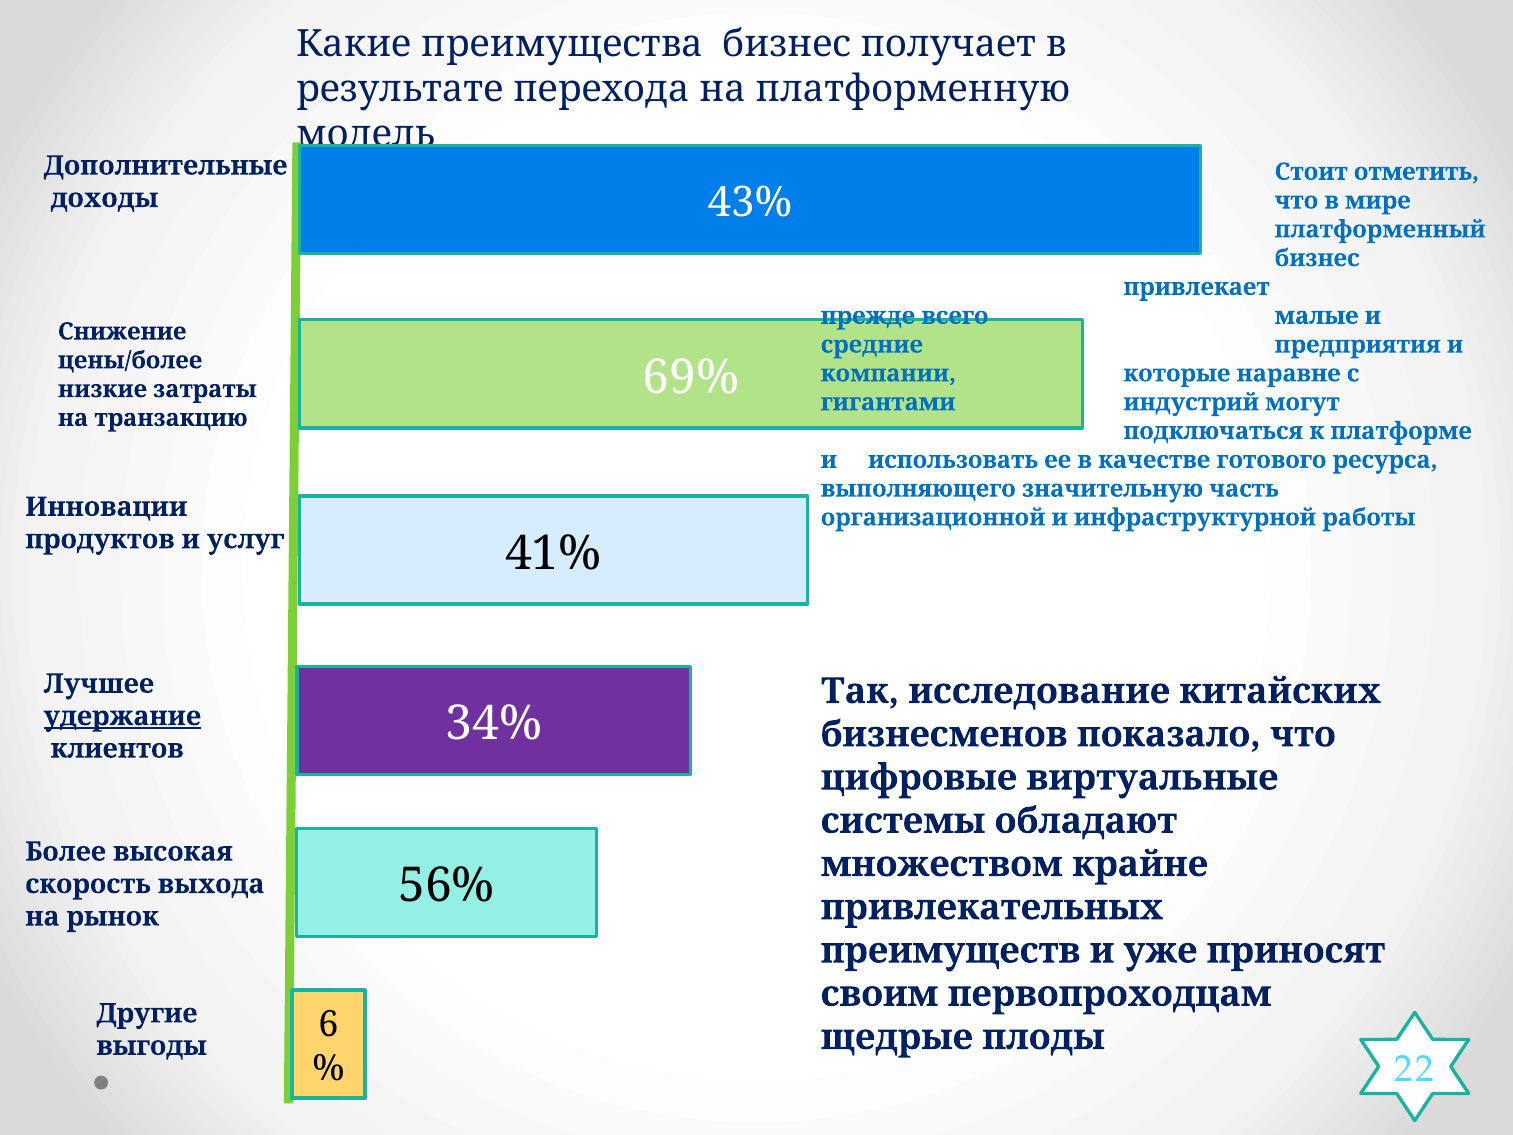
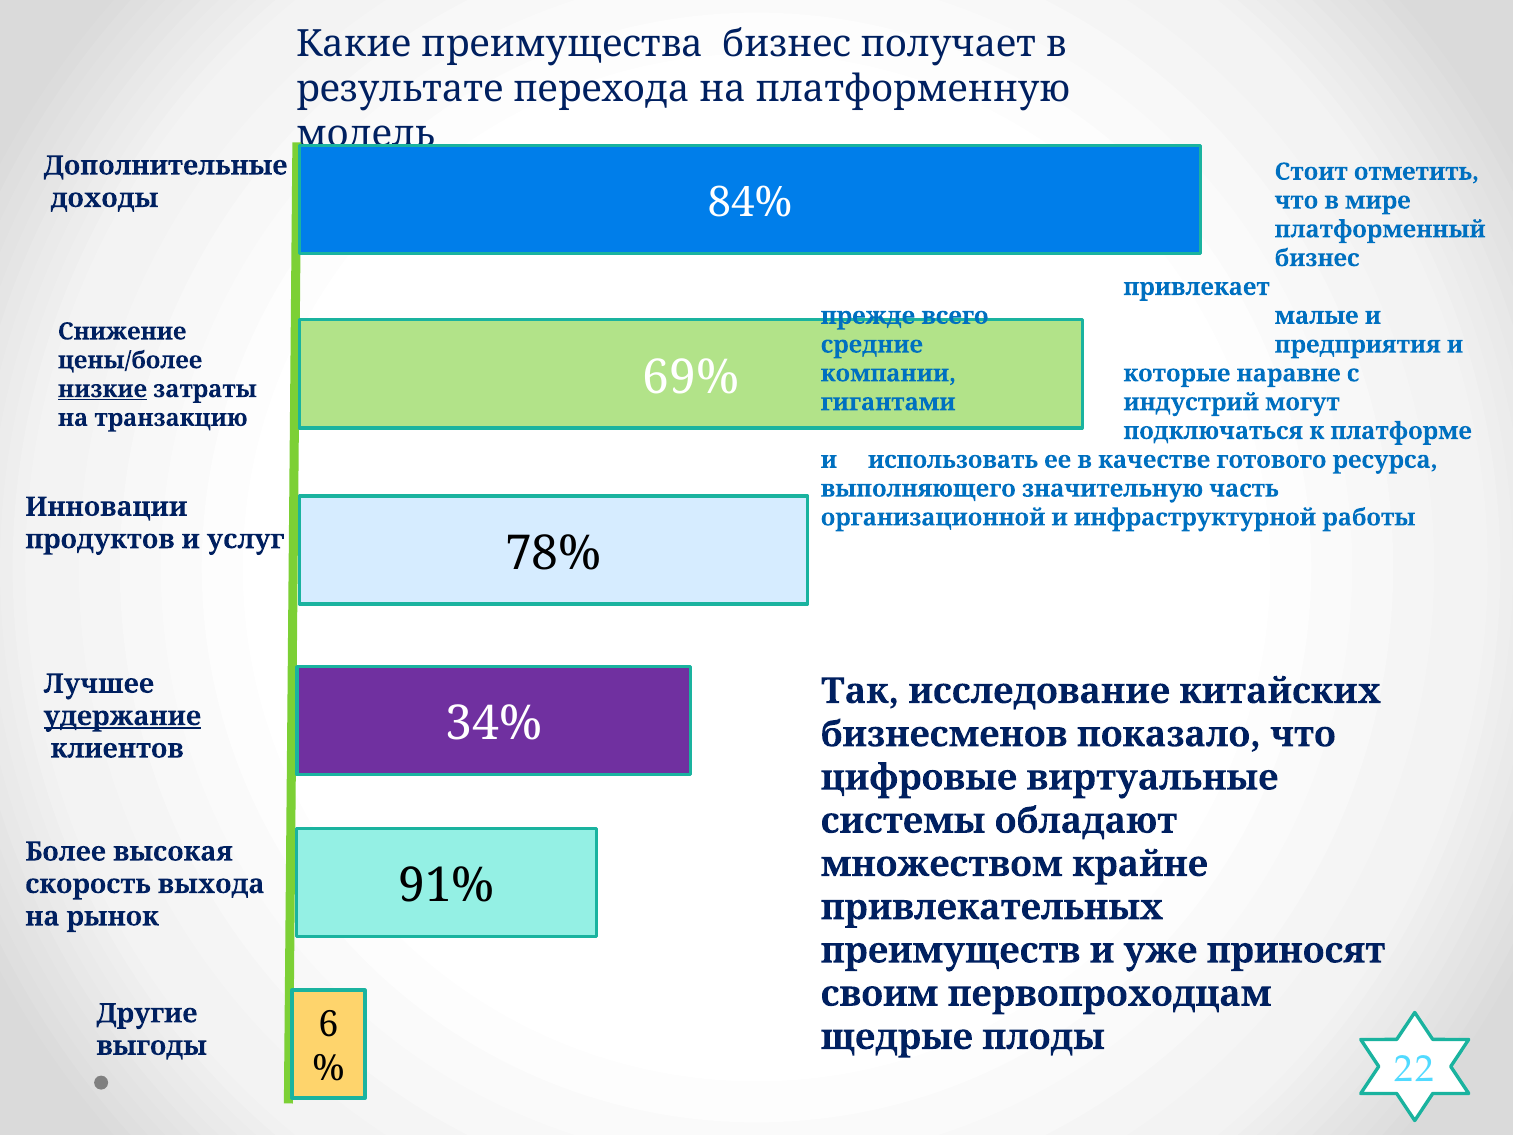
43%: 43% -> 84%
низкие underline: none -> present
41%: 41% -> 78%
56%: 56% -> 91%
